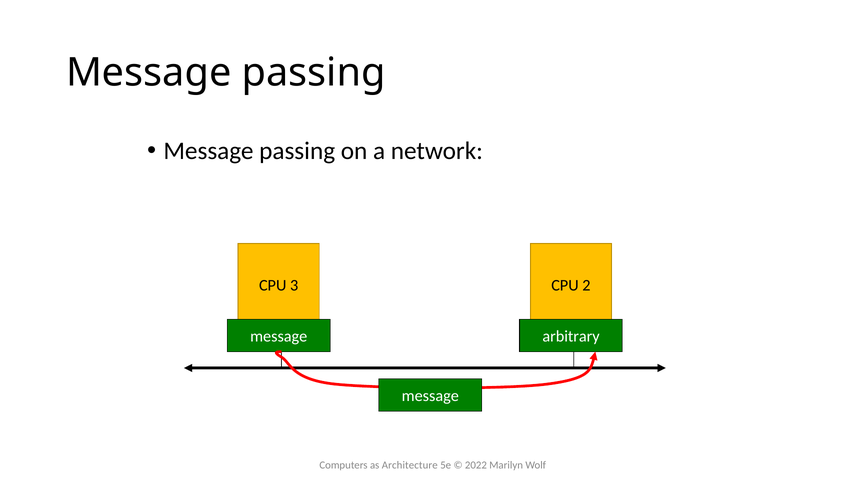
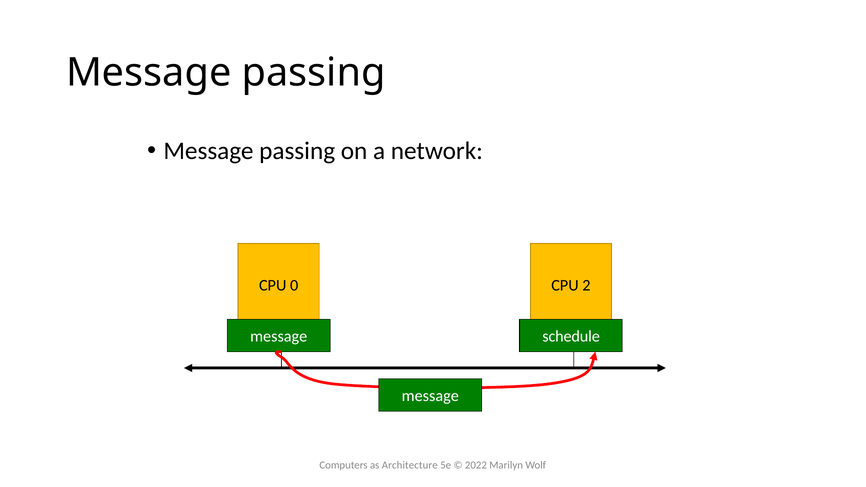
3: 3 -> 0
arbitrary: arbitrary -> schedule
